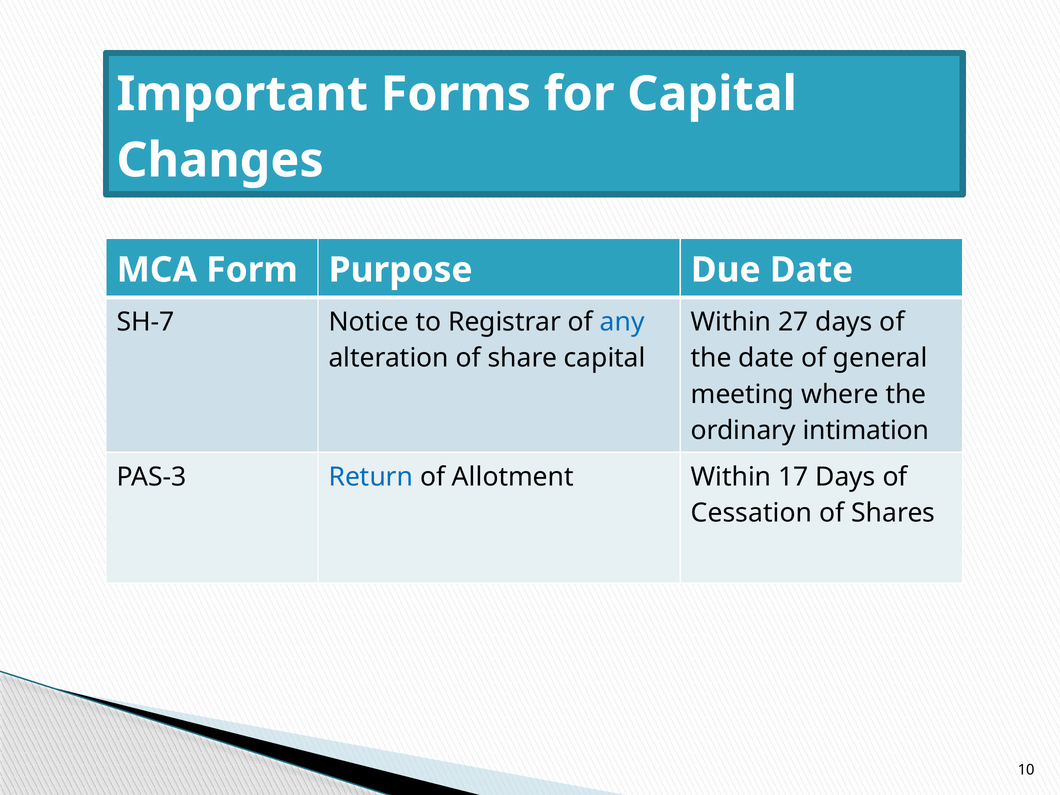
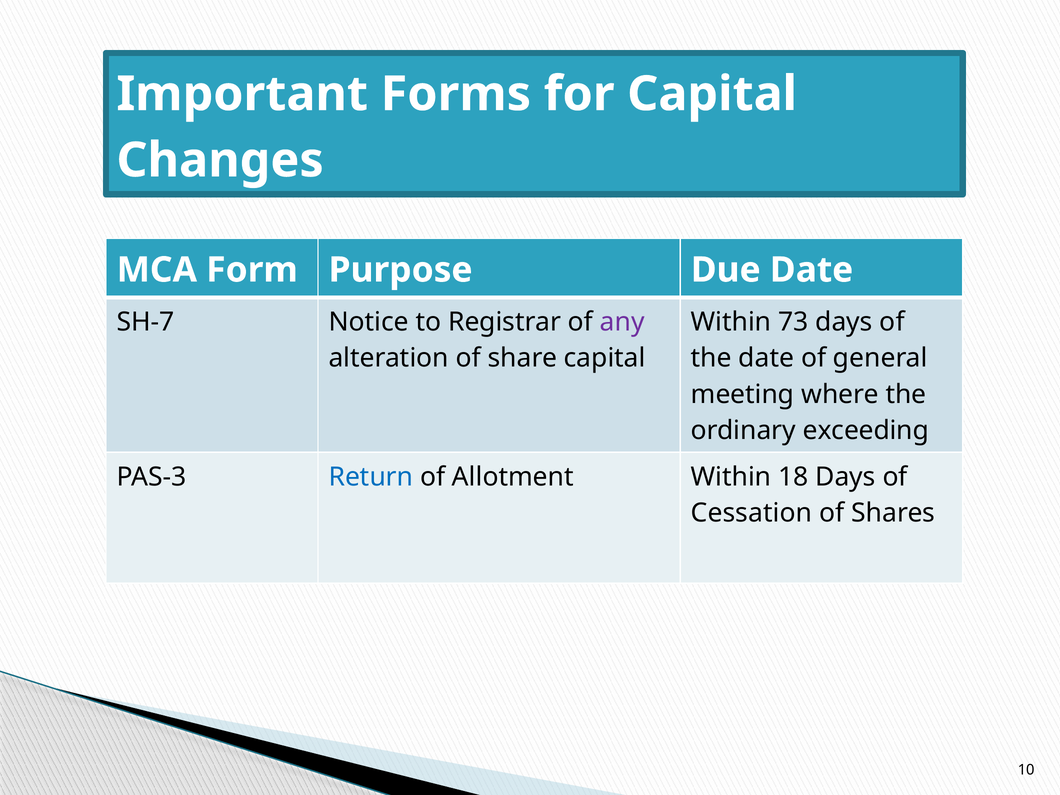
any colour: blue -> purple
27: 27 -> 73
intimation: intimation -> exceeding
17: 17 -> 18
